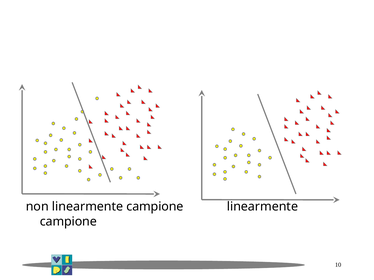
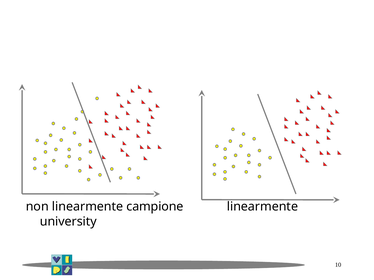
campione at (68, 222): campione -> university
